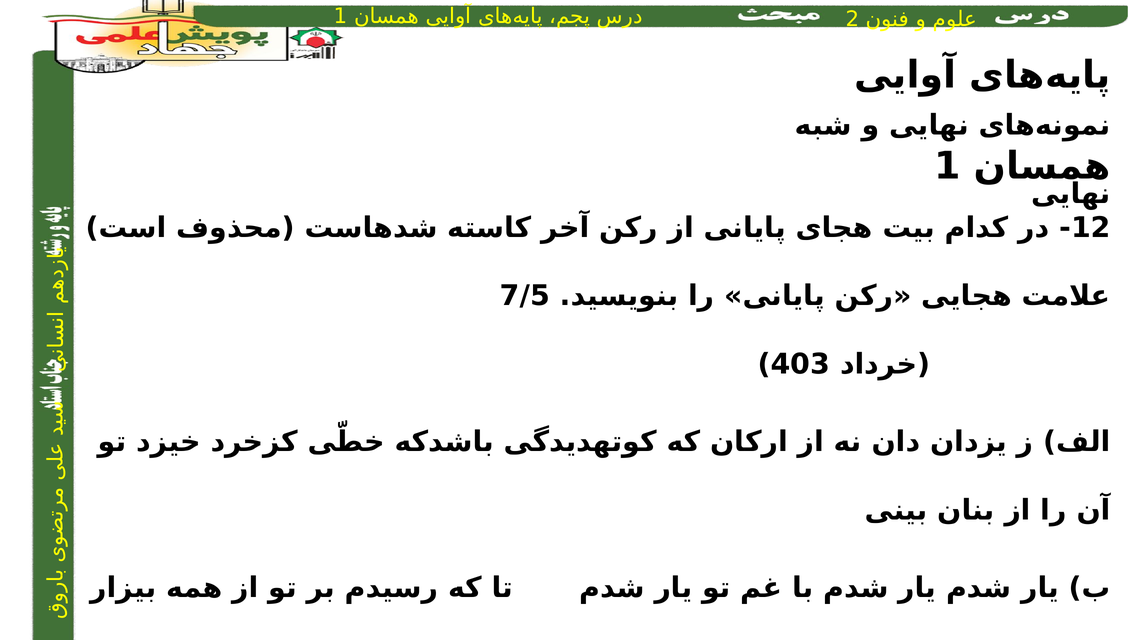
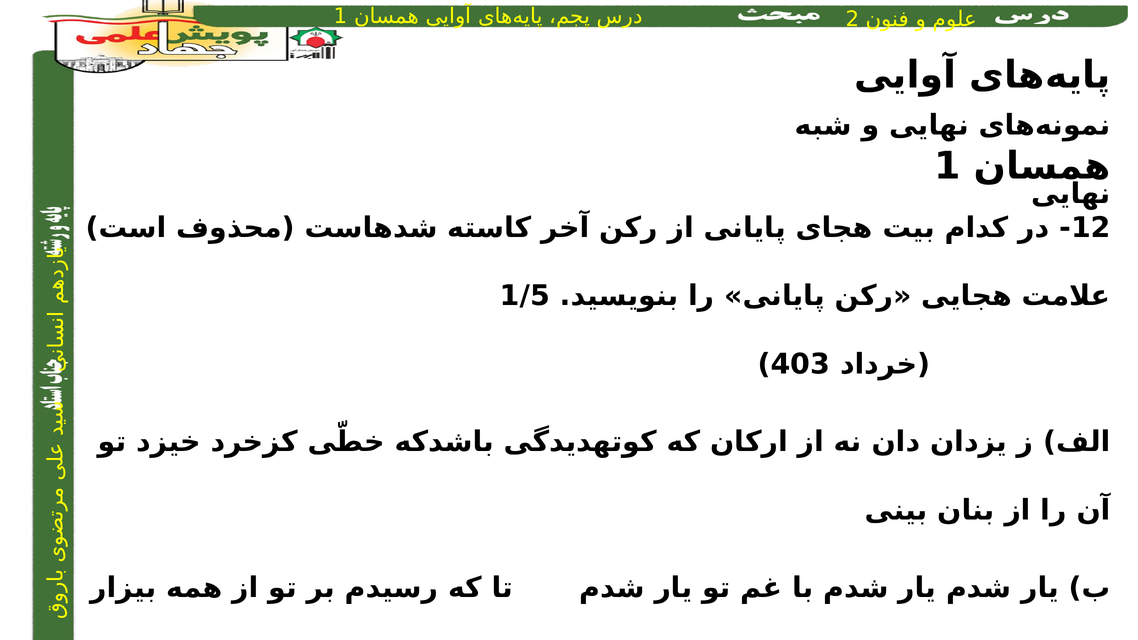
7/5: 7/5 -> 1/5
